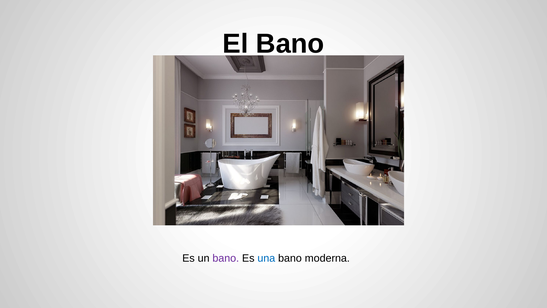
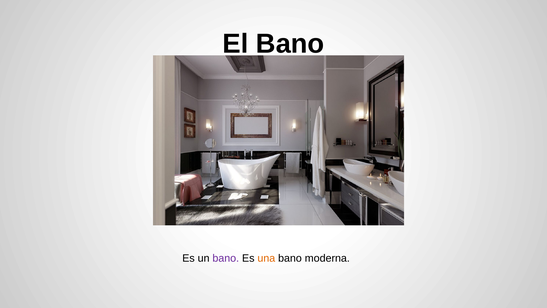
una colour: blue -> orange
